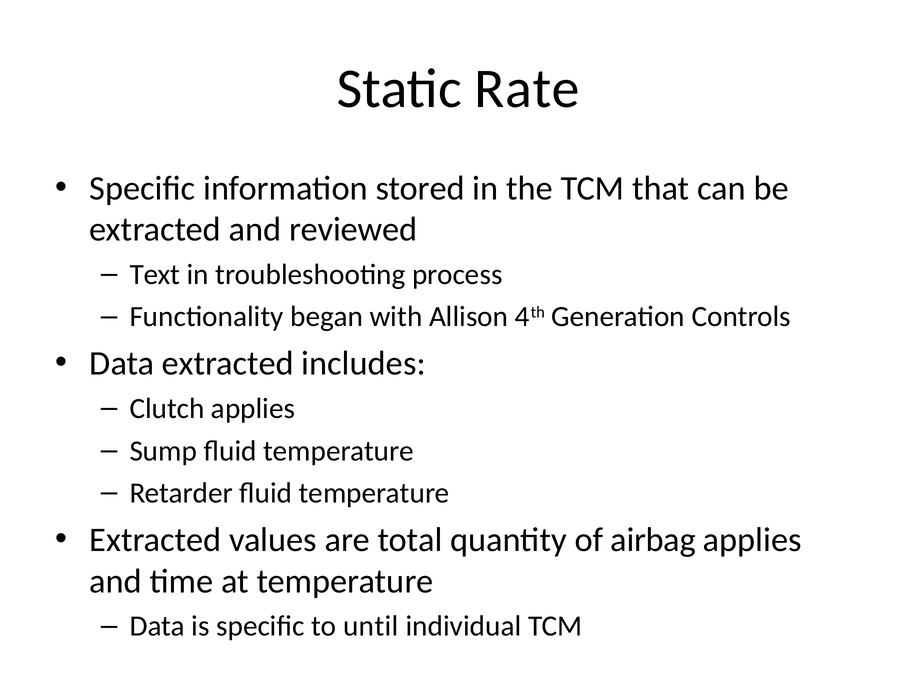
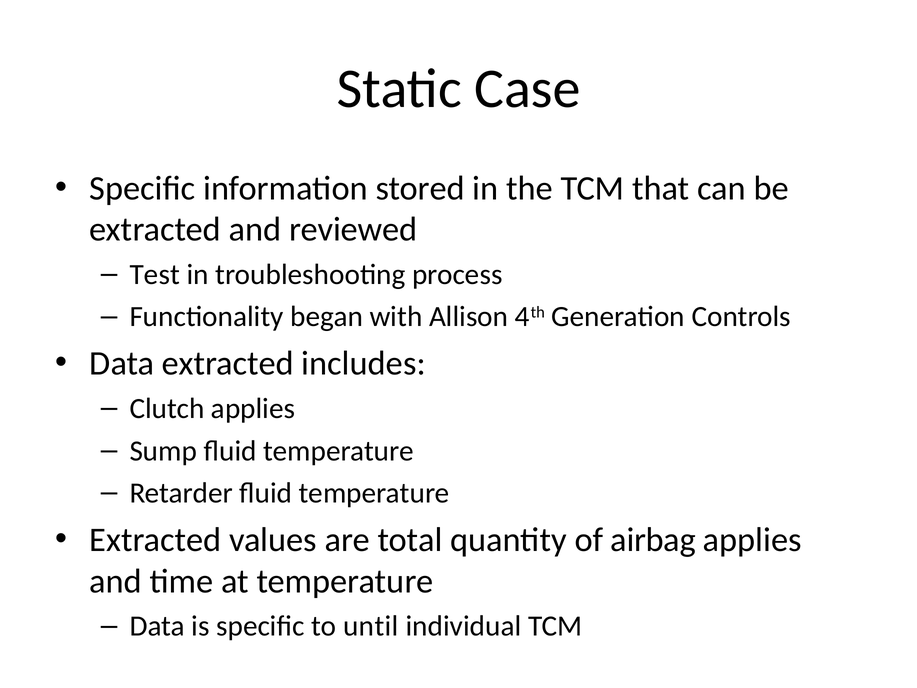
Rate: Rate -> Case
Text: Text -> Test
